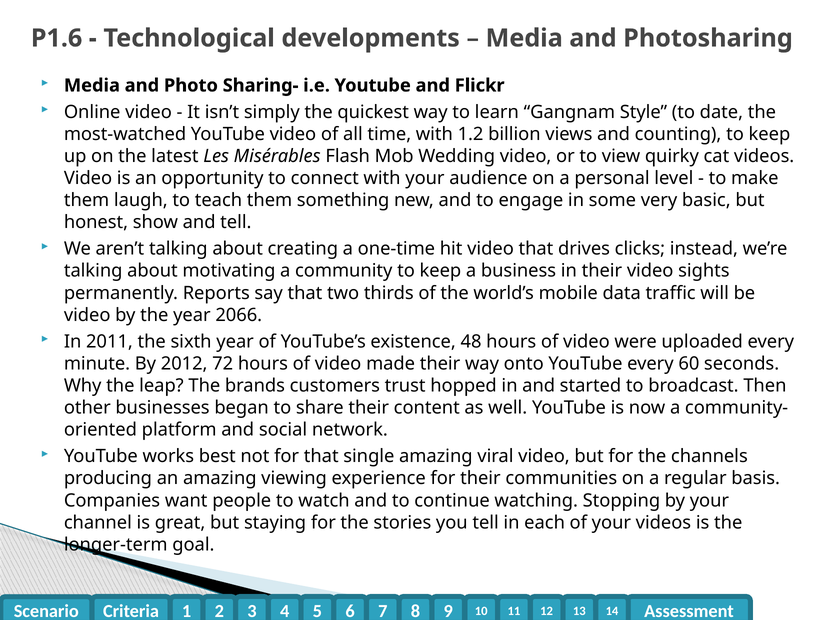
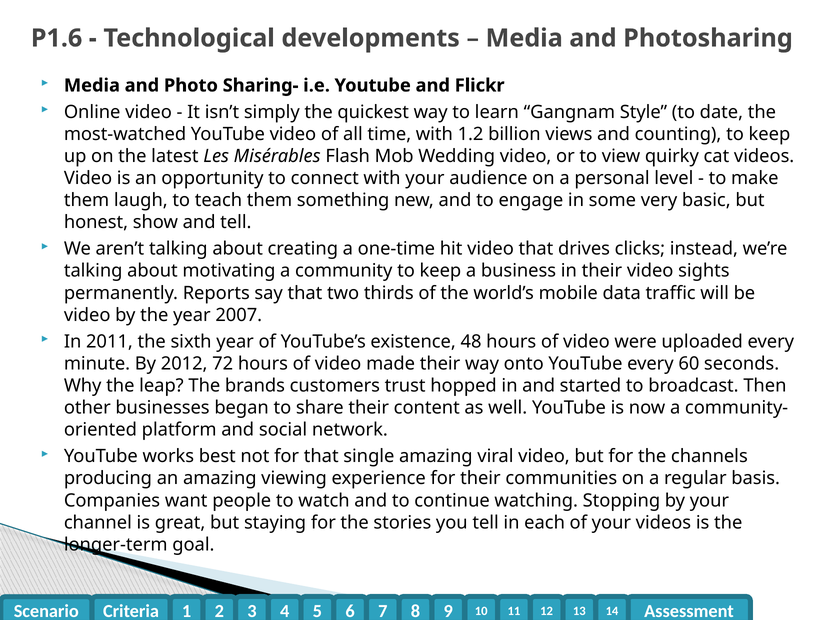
2066: 2066 -> 2007
